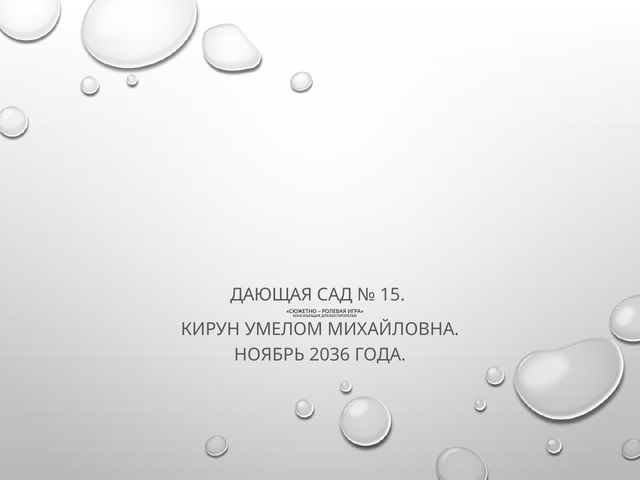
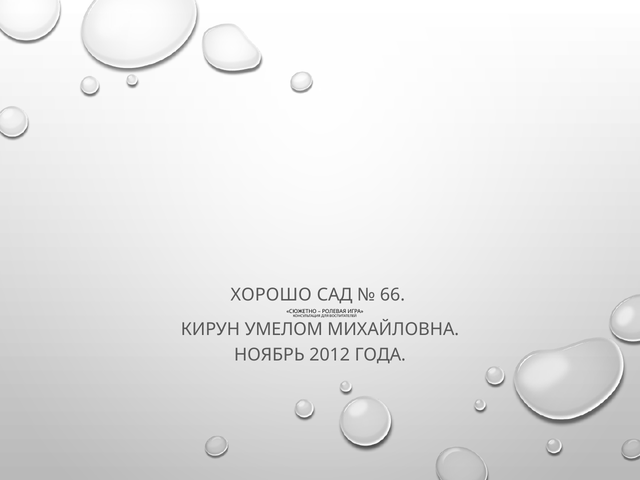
ДАЮЩАЯ: ДАЮЩАЯ -> ХОРОШО
15: 15 -> 66
2036: 2036 -> 2012
